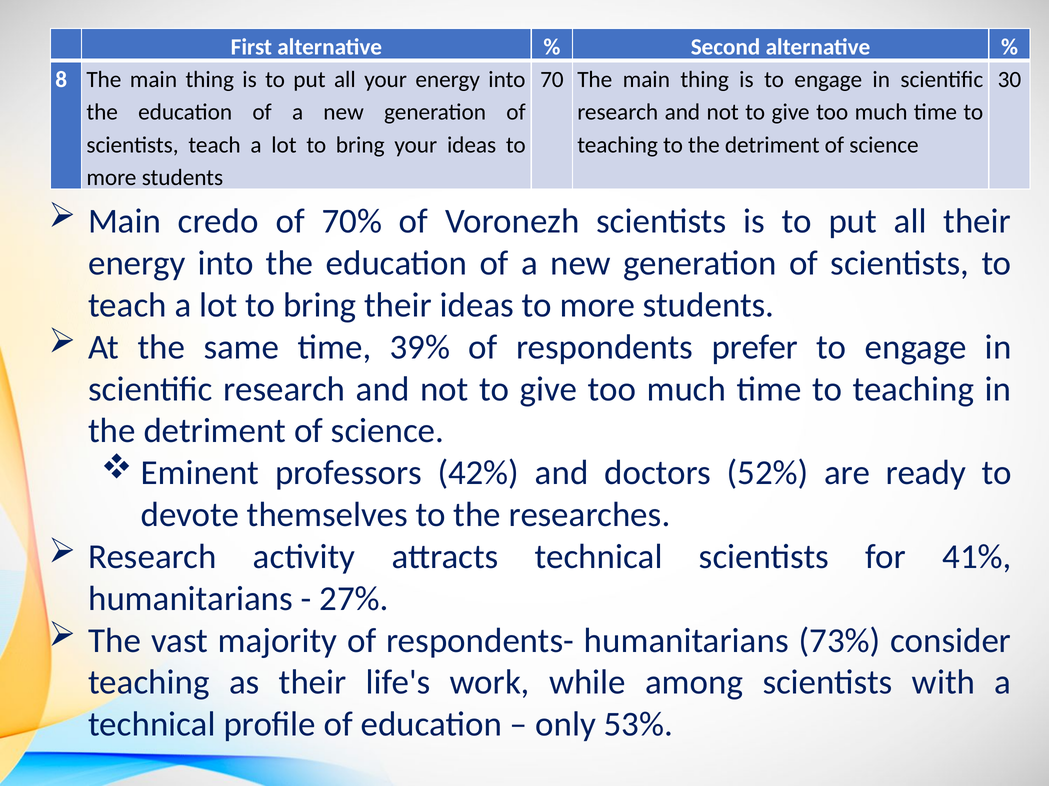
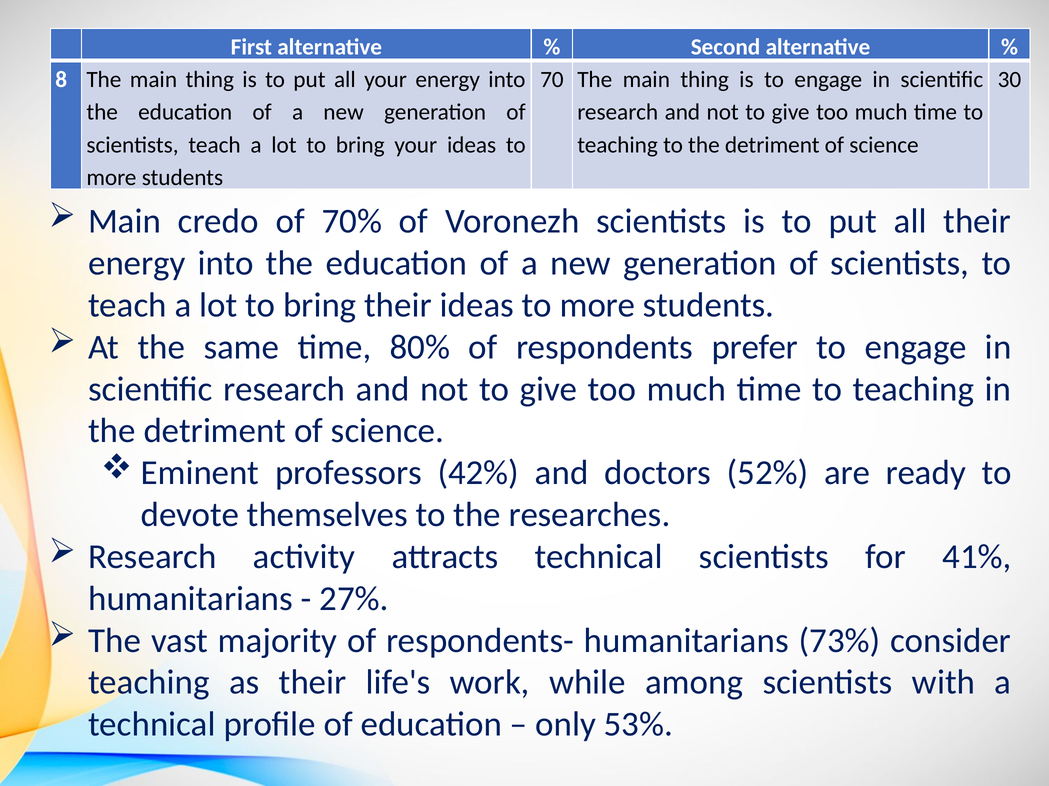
39%: 39% -> 80%
